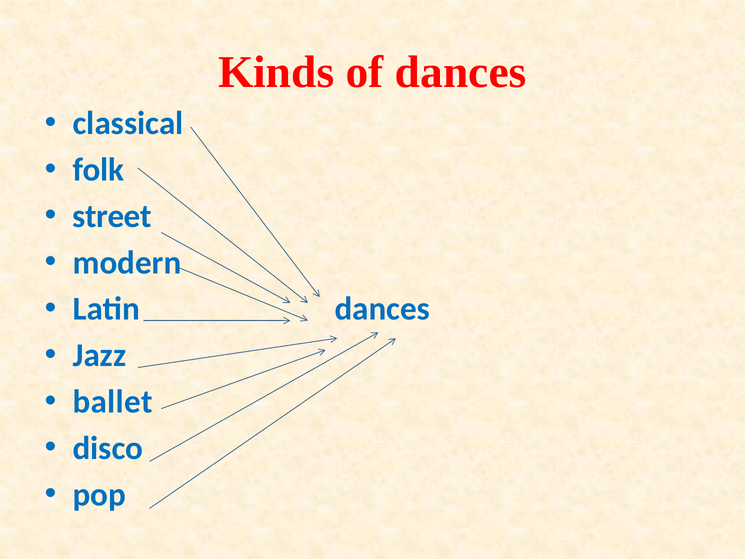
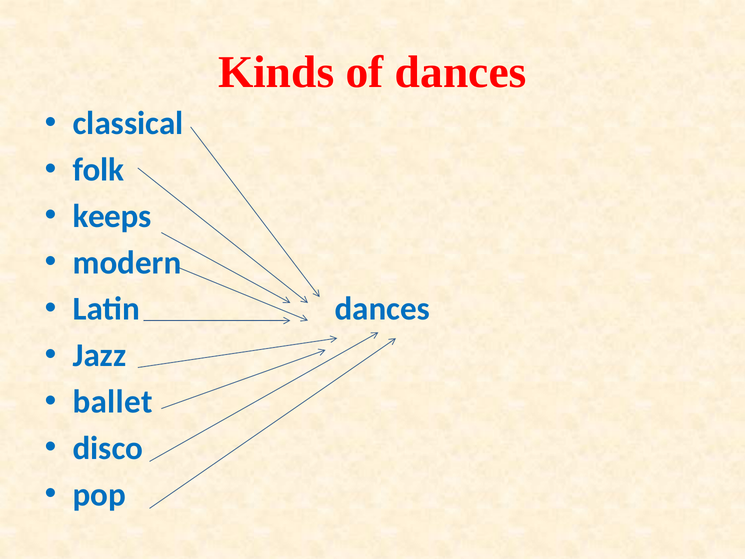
street: street -> keeps
